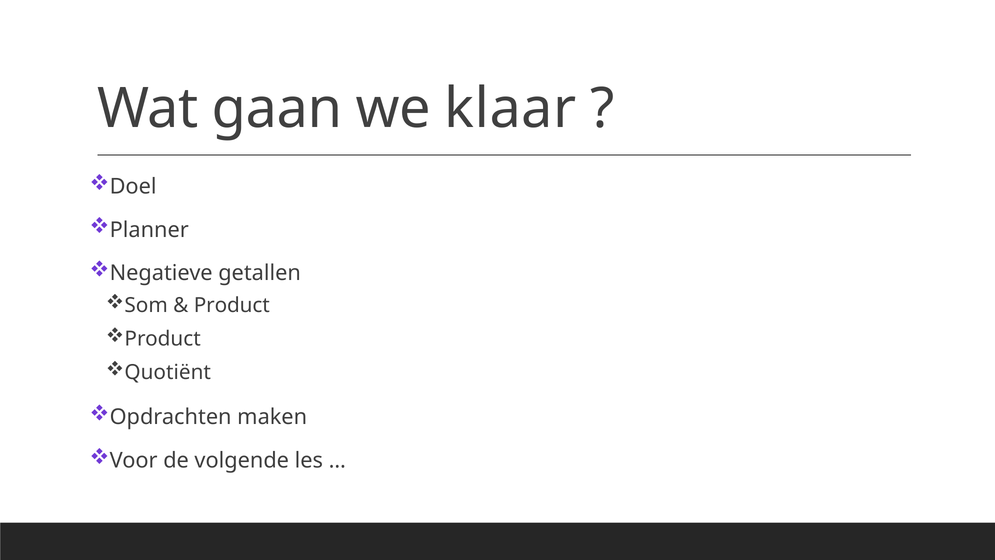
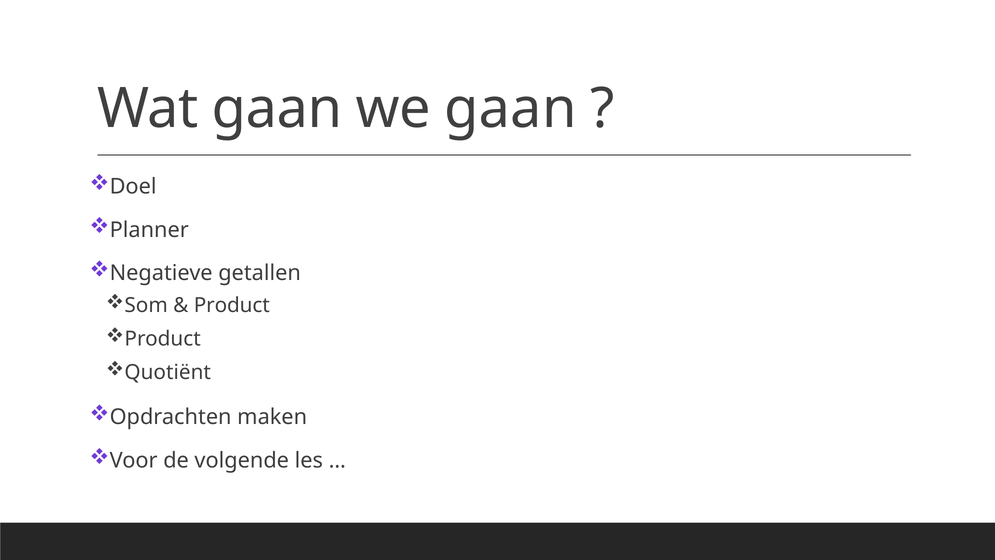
we klaar: klaar -> gaan
